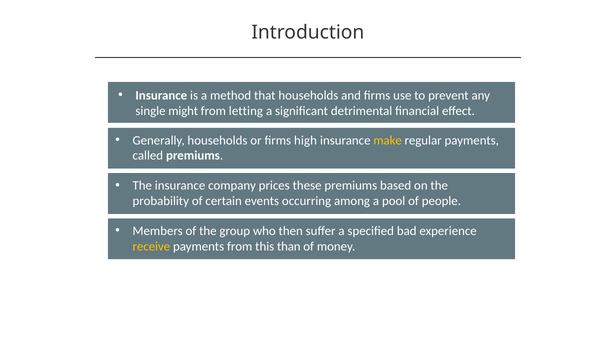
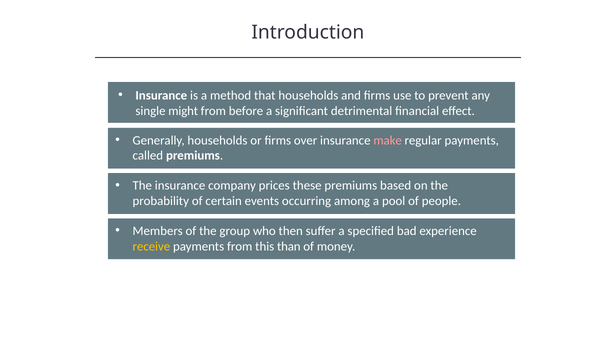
letting: letting -> before
high: high -> over
make colour: yellow -> pink
